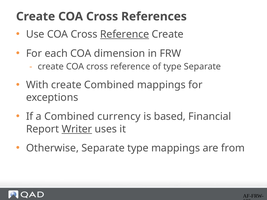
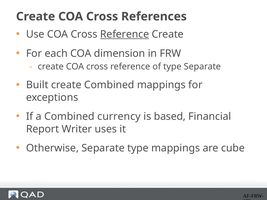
With: With -> Built
Writer underline: present -> none
from: from -> cube
